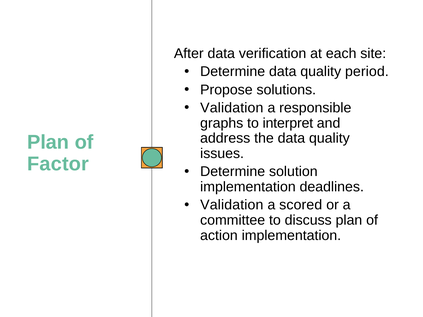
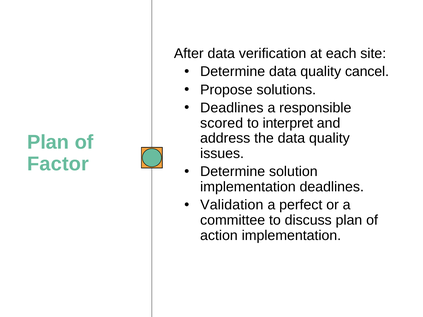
period: period -> cancel
Validation at (232, 108): Validation -> Deadlines
graphs: graphs -> scored
scored: scored -> perfect
